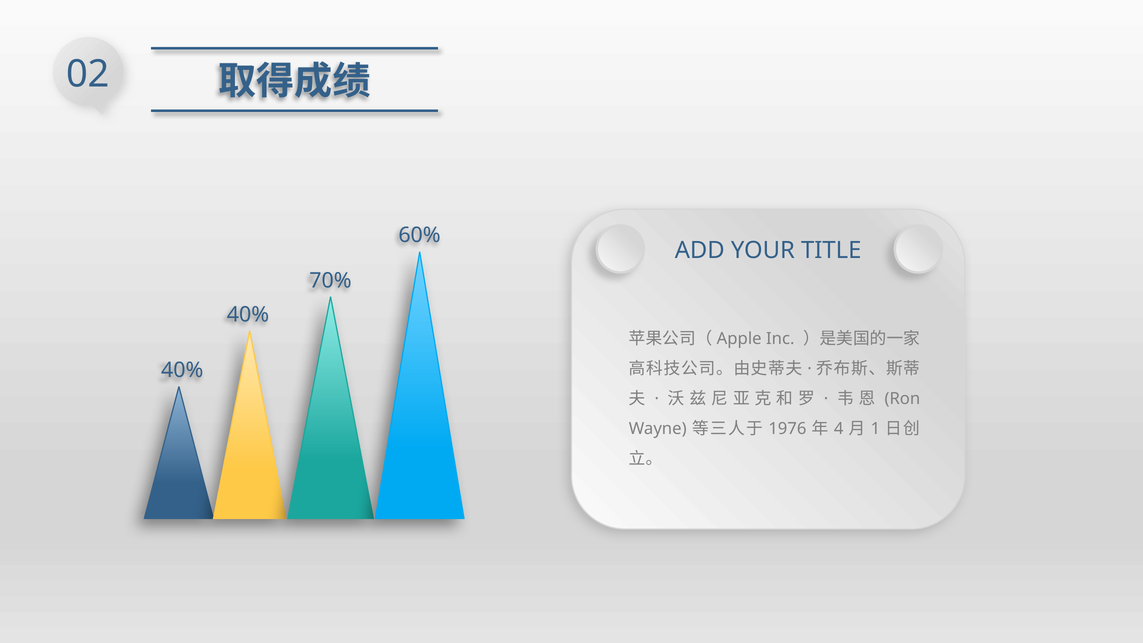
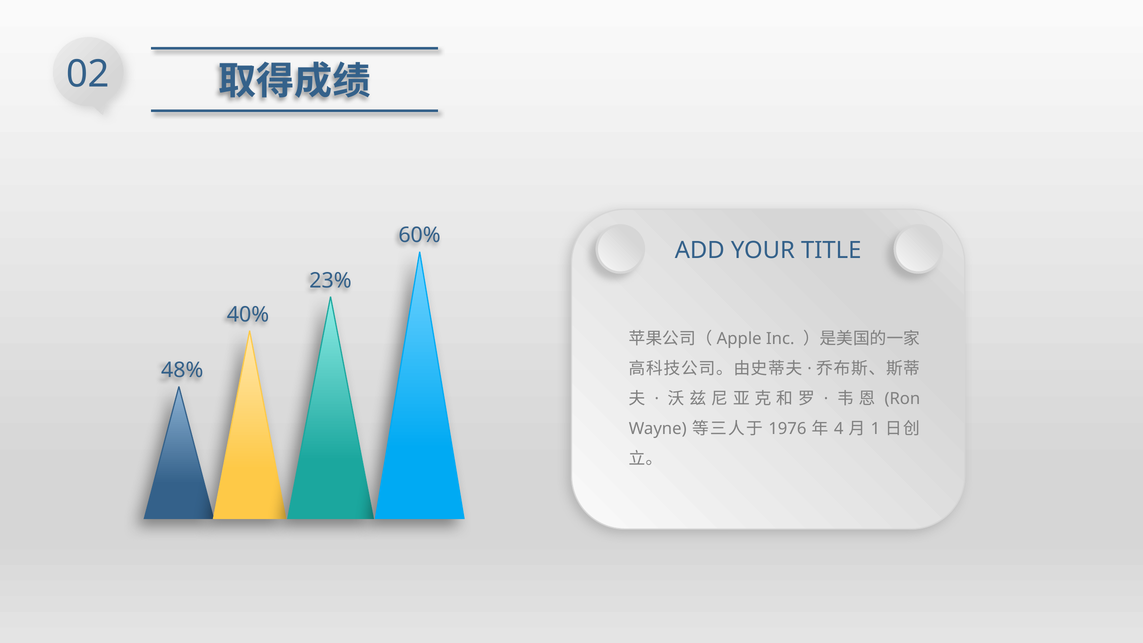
70%: 70% -> 23%
40% at (182, 370): 40% -> 48%
